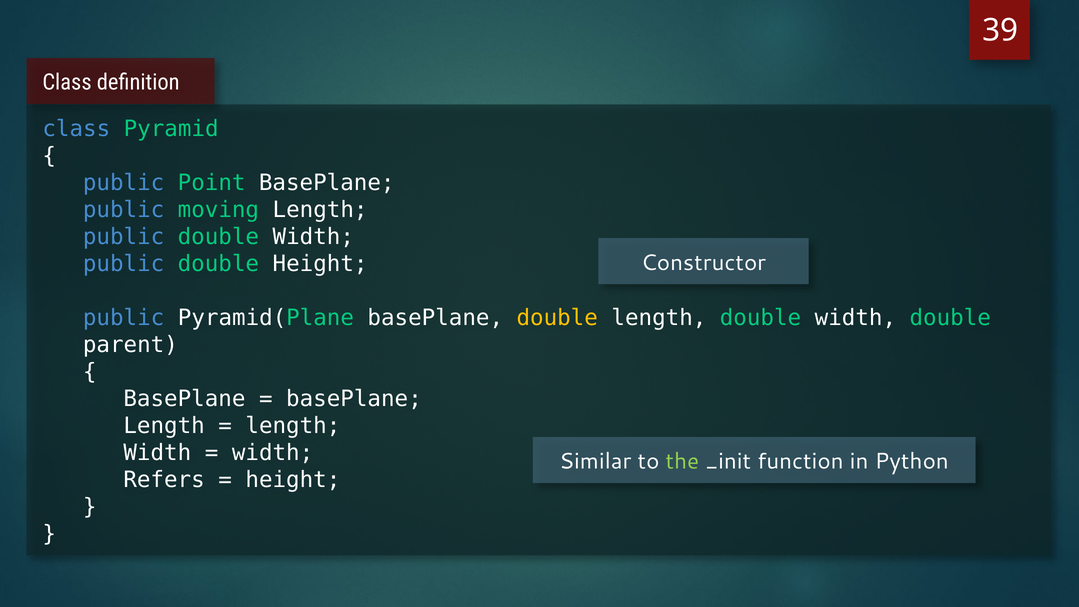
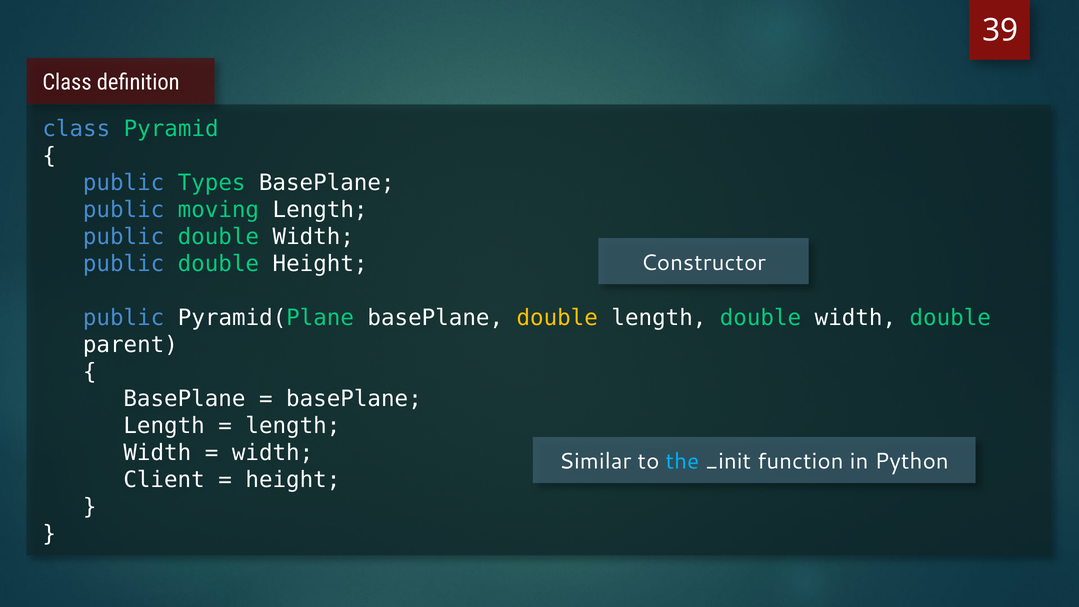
Point: Point -> Types
the colour: light green -> light blue
Refers: Refers -> Client
